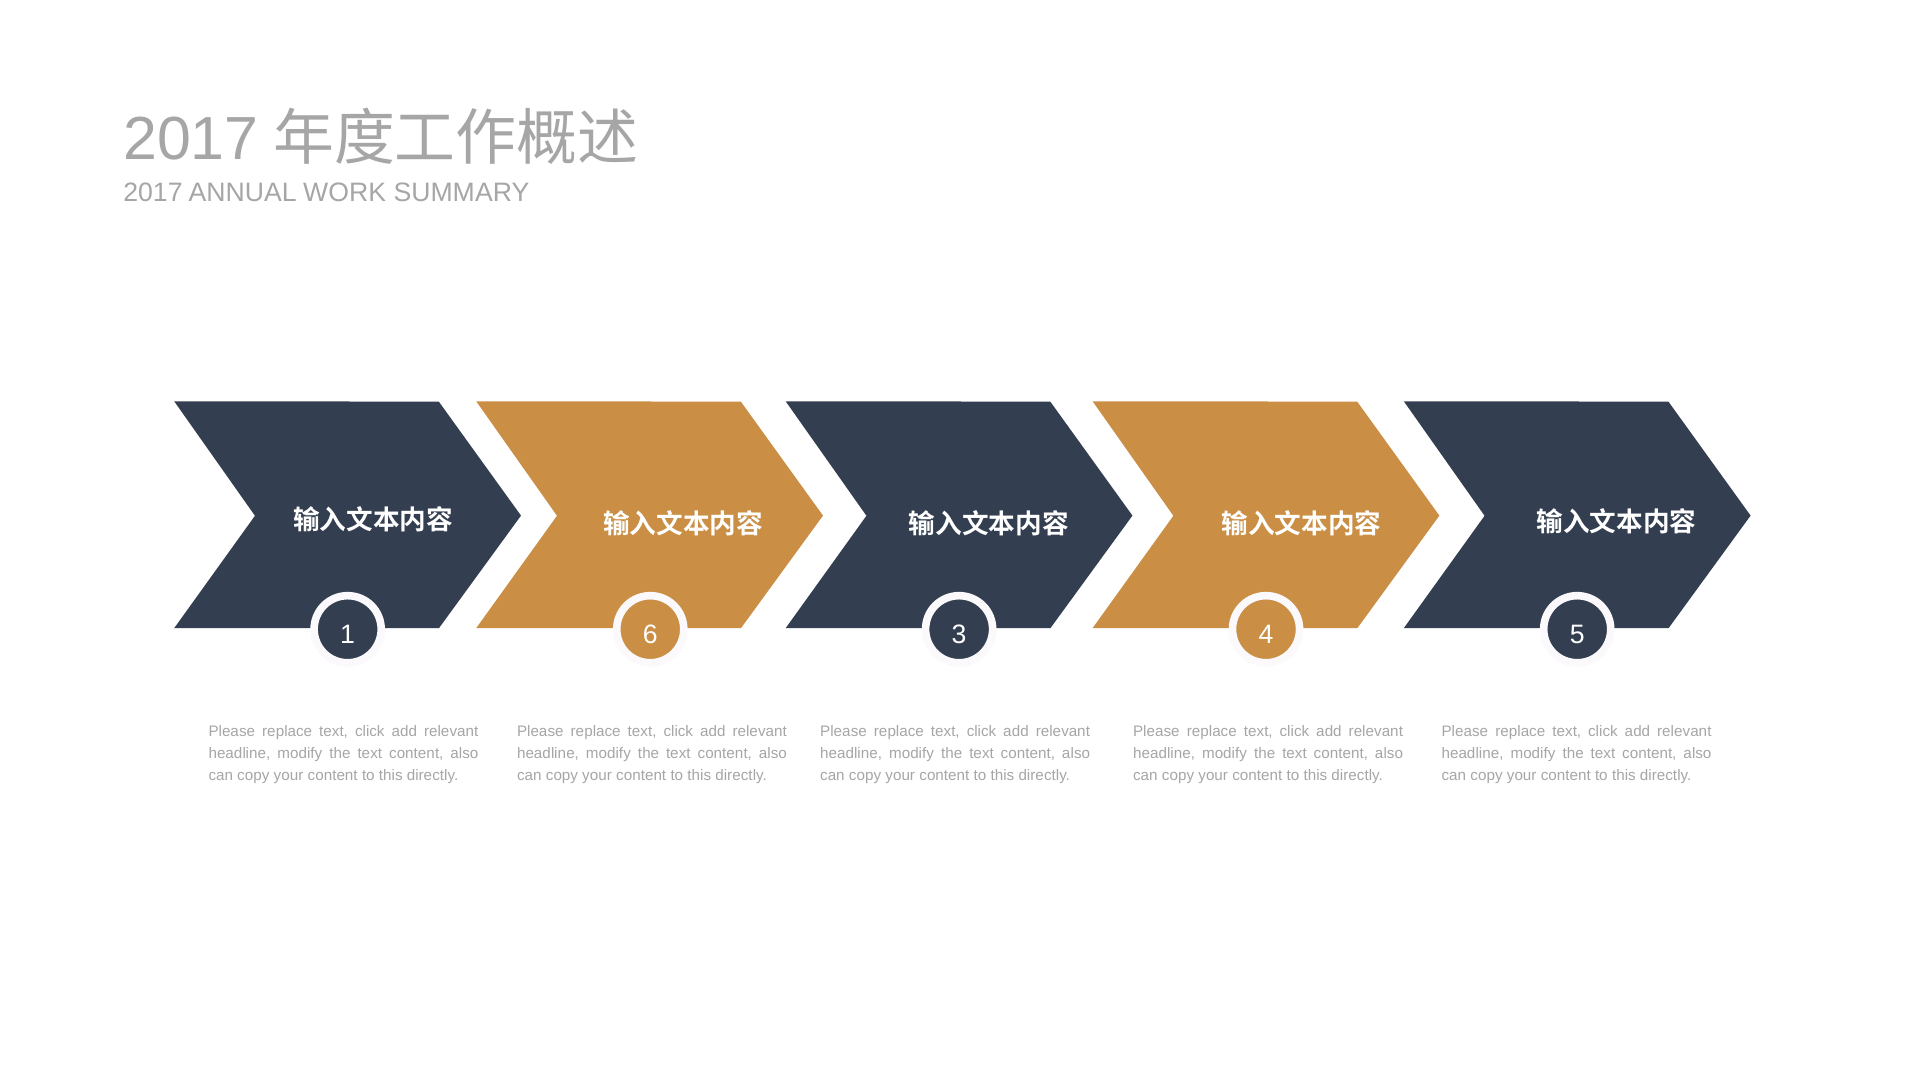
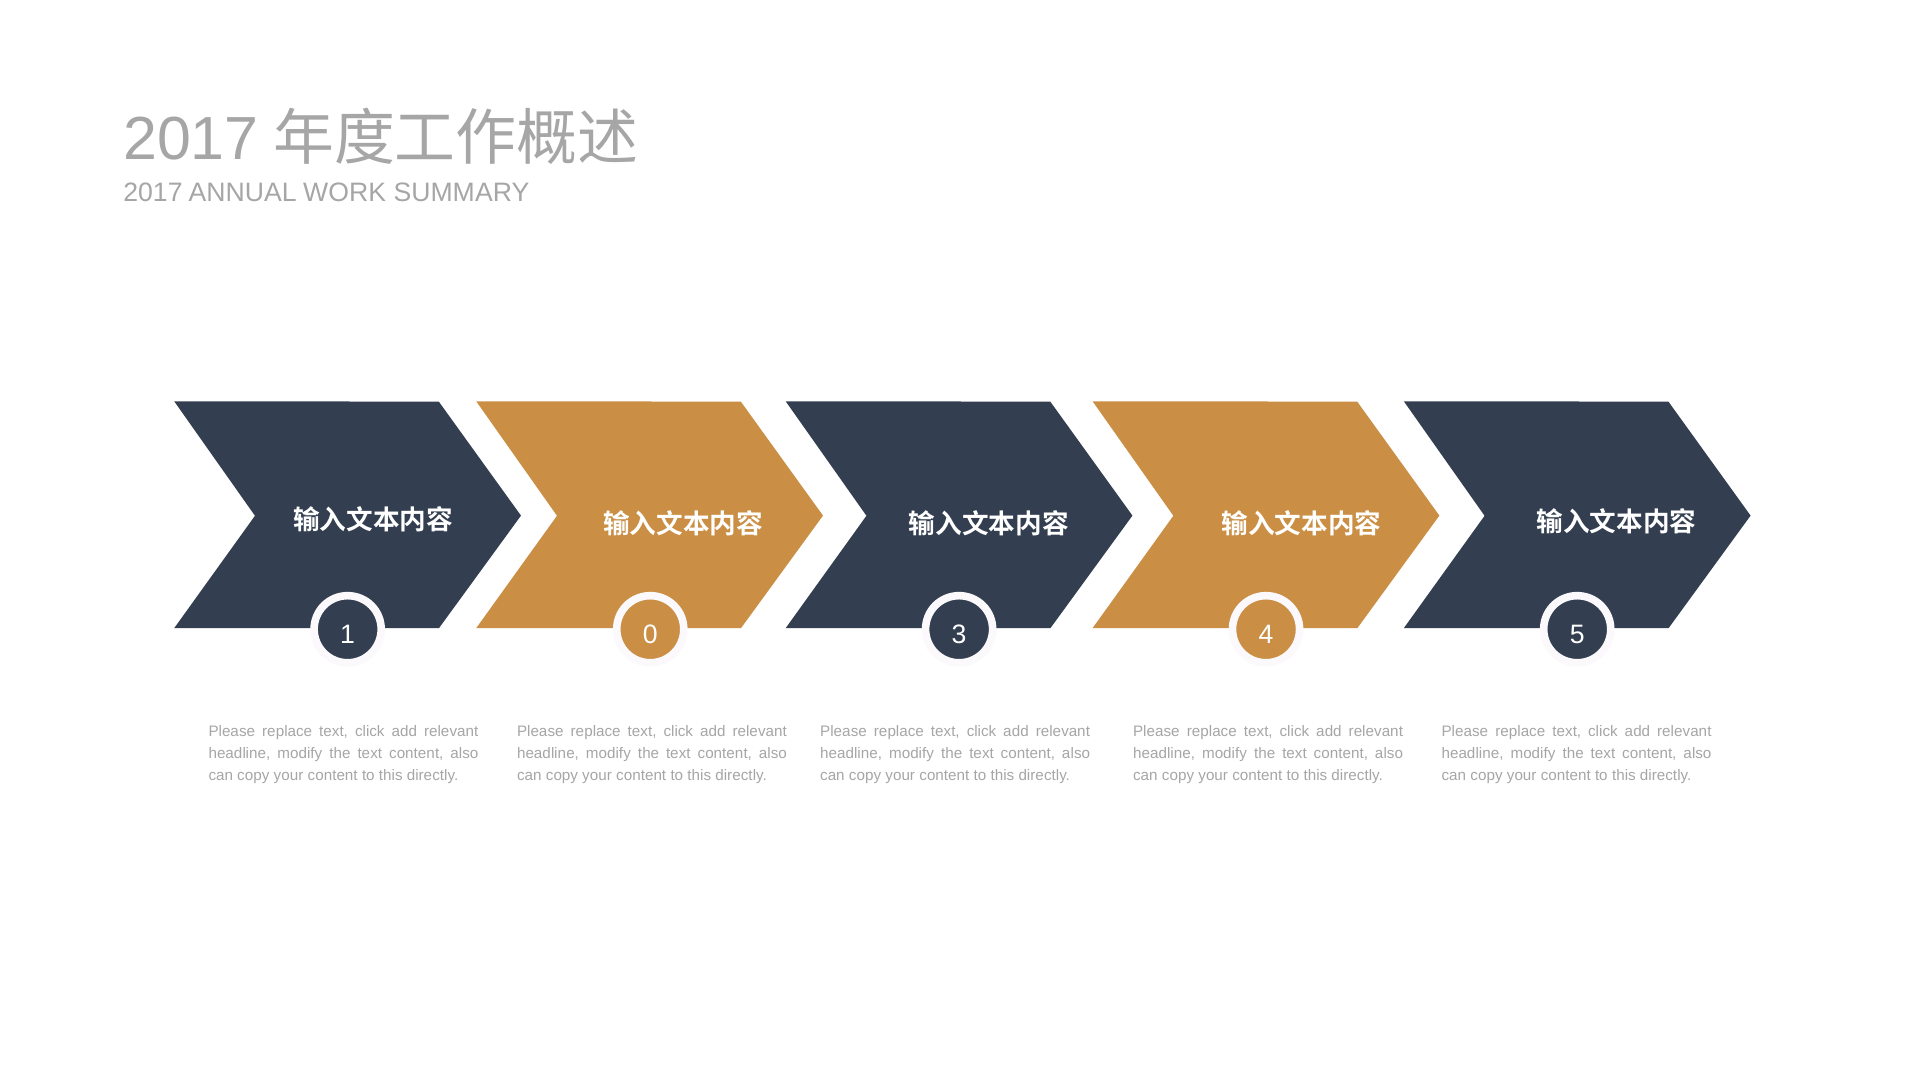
6: 6 -> 0
